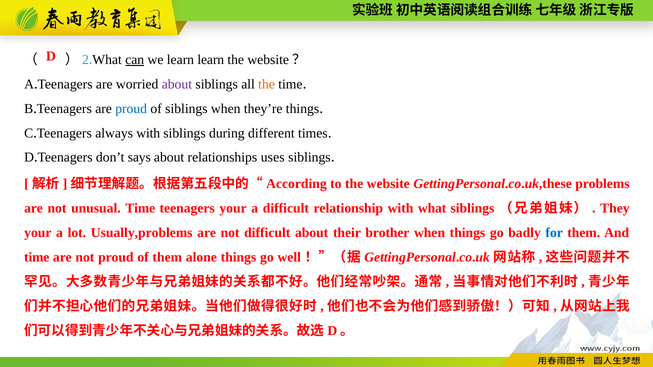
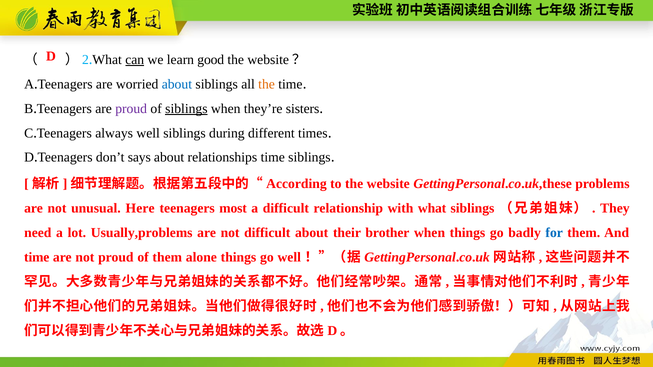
learn learn: learn -> good
about at (177, 84) colour: purple -> blue
proud at (131, 109) colour: blue -> purple
siblings at (186, 109) underline: none -> present
they’re things: things -> sisters
always with: with -> well
relationships uses: uses -> time
unusual Time: Time -> Here
teenagers your: your -> most
your at (38, 233): your -> need
